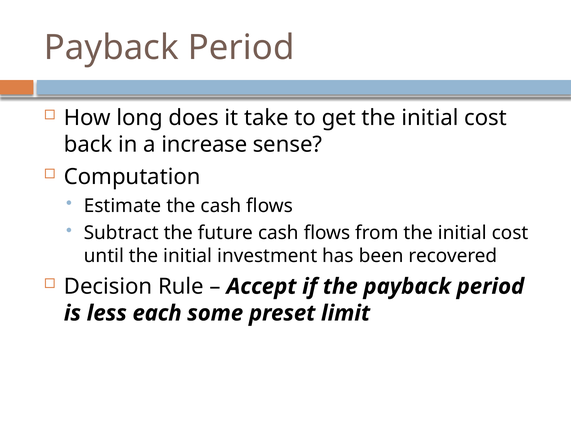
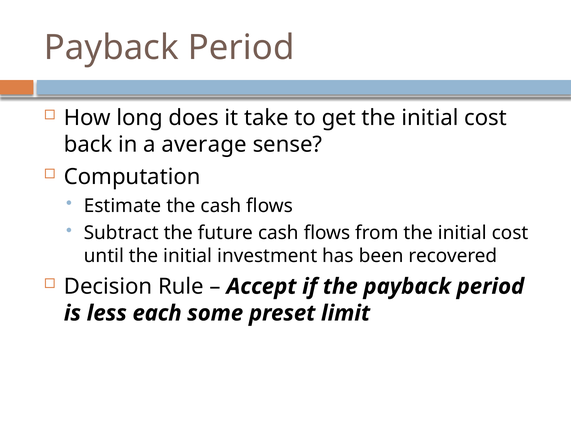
increase: increase -> average
